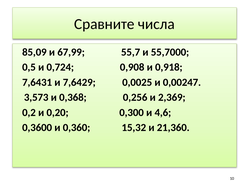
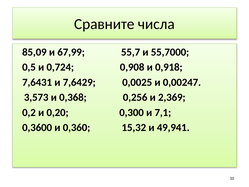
4,6: 4,6 -> 7,1
21,360: 21,360 -> 49,941
